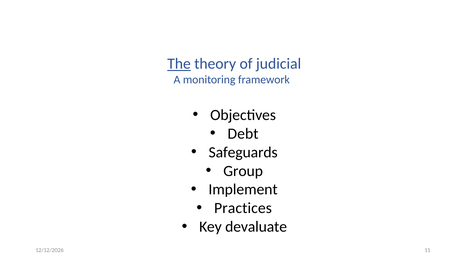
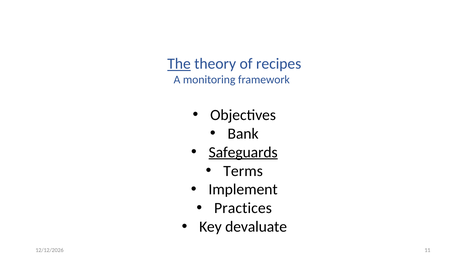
judicial: judicial -> recipes
Debt: Debt -> Bank
Safeguards underline: none -> present
Group: Group -> Terms
